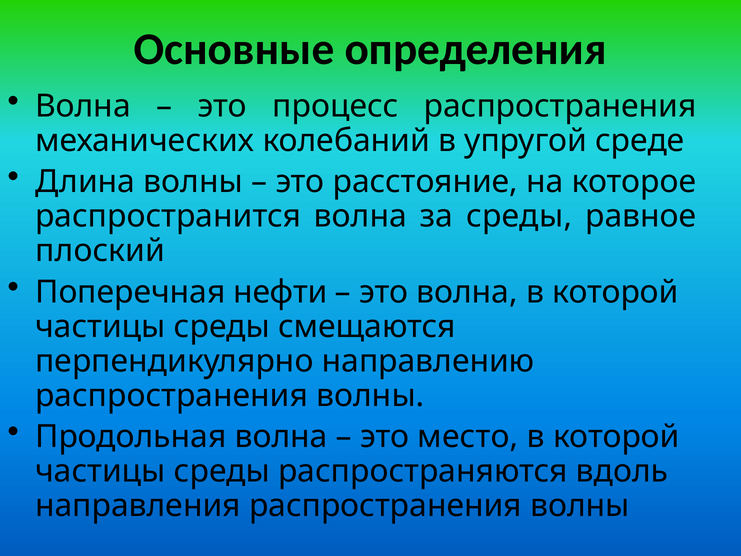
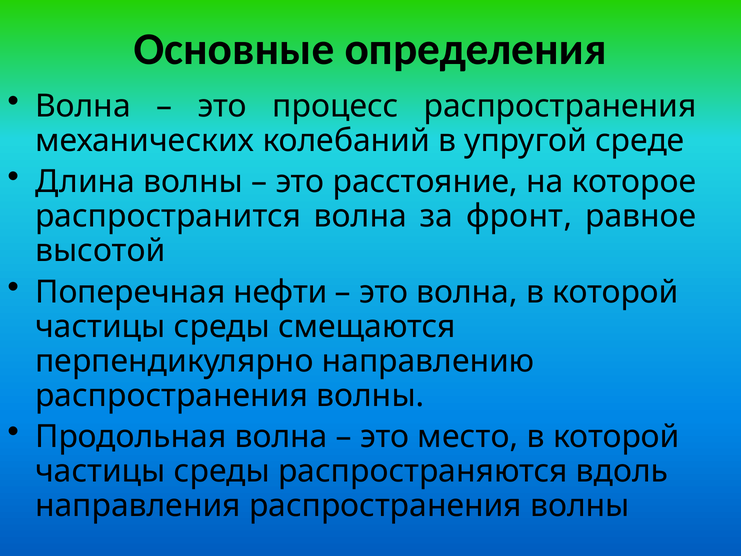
за среды: среды -> фронт
плоский: плоский -> высотой
